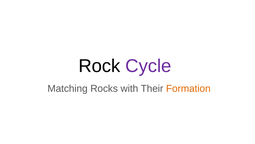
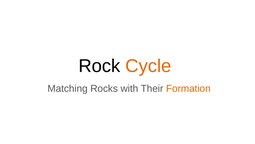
Cycle colour: purple -> orange
